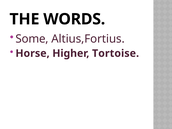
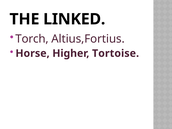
WORDS: WORDS -> LINKED
Some: Some -> Torch
